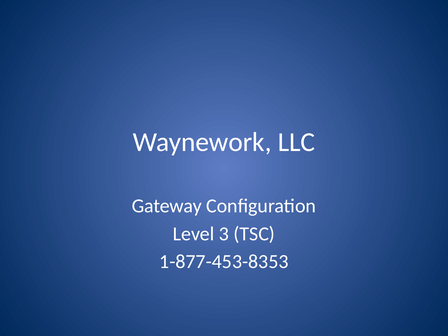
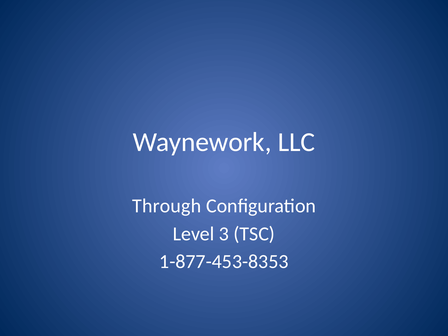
Gateway: Gateway -> Through
